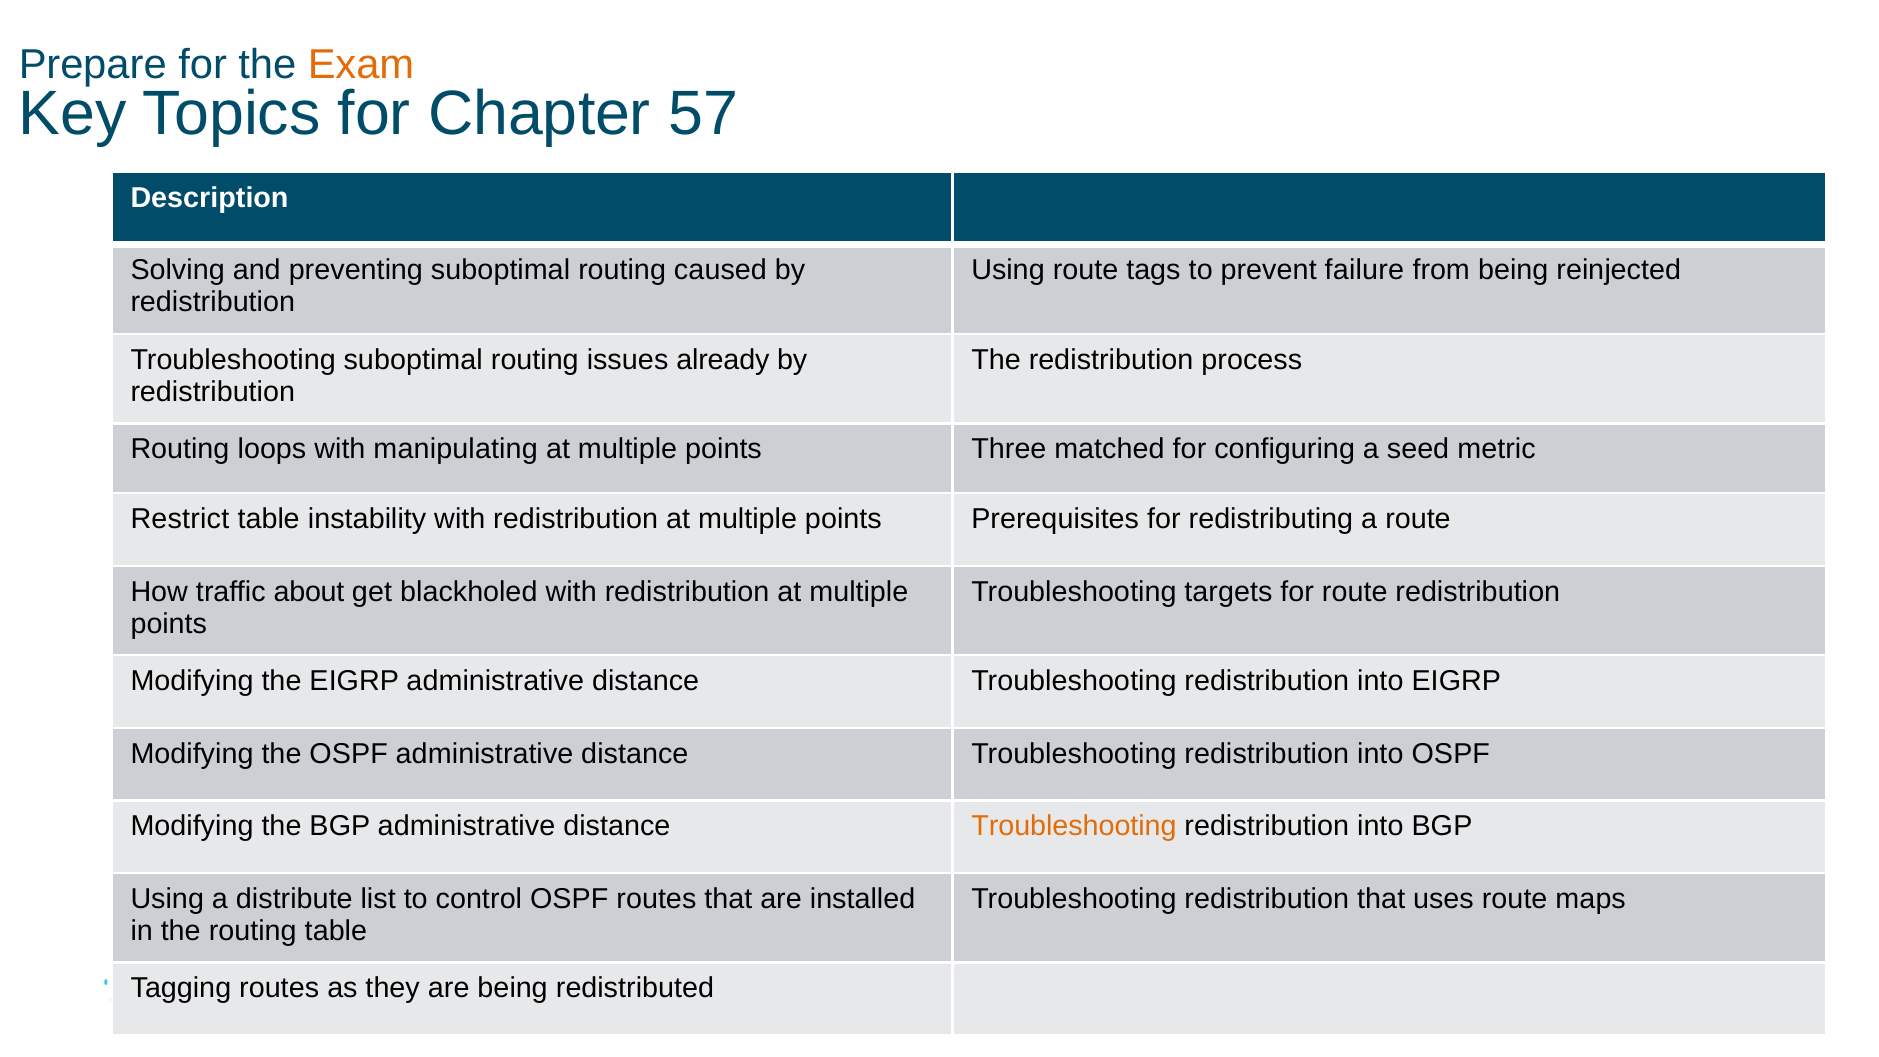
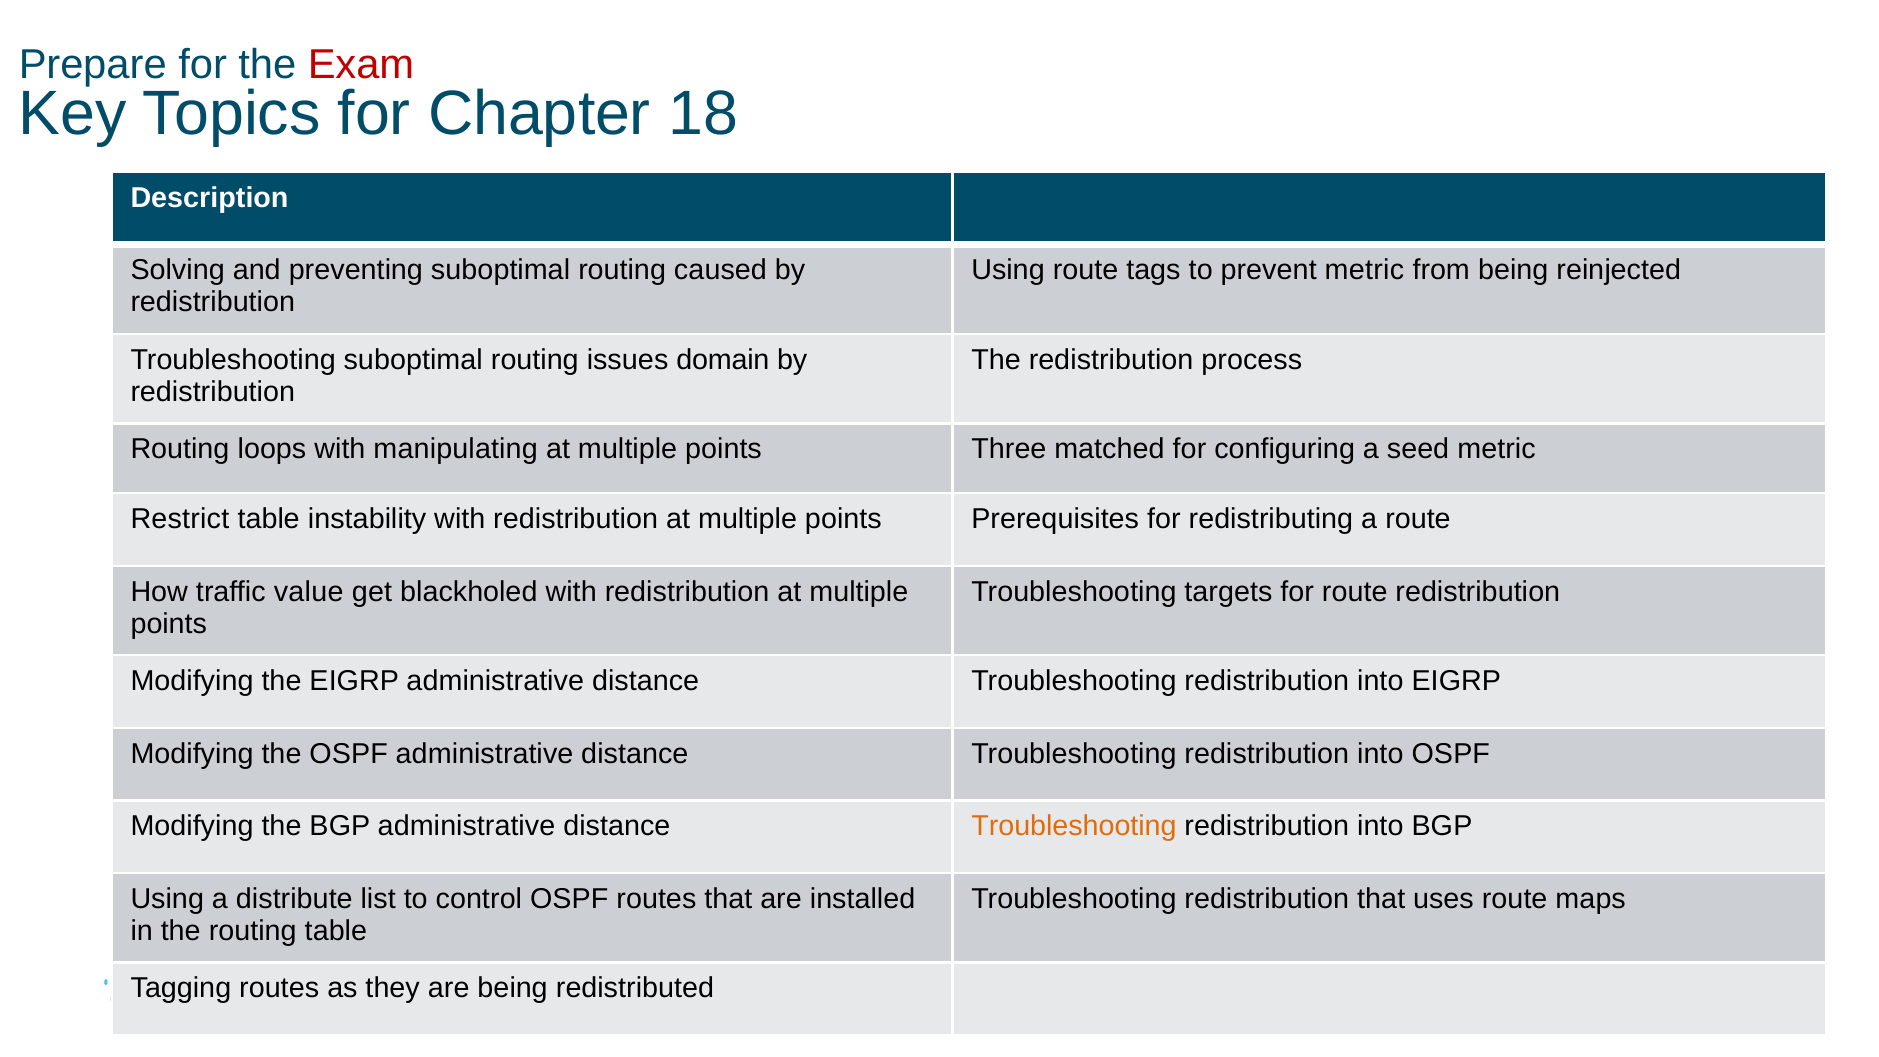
Exam colour: orange -> red
57: 57 -> 18
prevent failure: failure -> metric
already: already -> domain
about: about -> value
